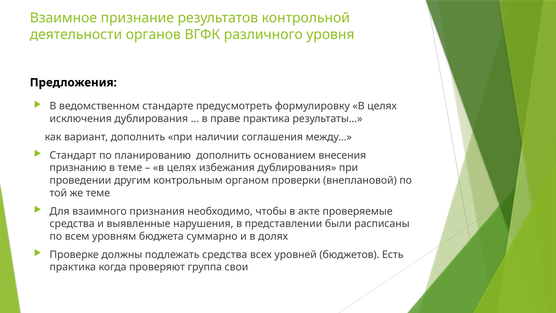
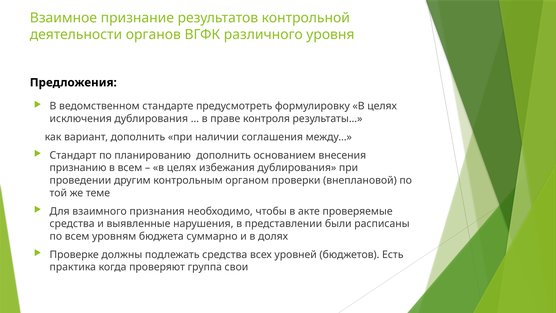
праве практика: практика -> контроля
в теме: теме -> всем
